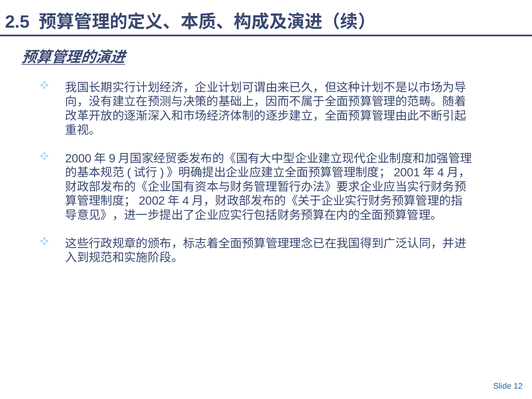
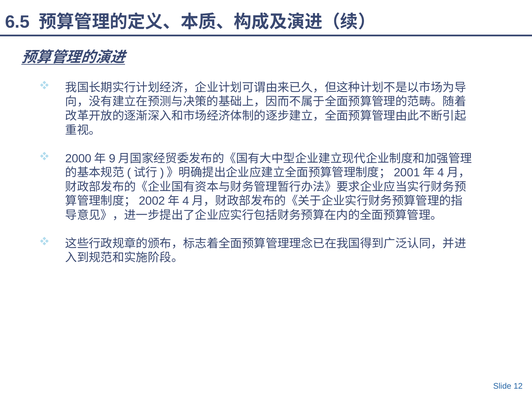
2.5: 2.5 -> 6.5
